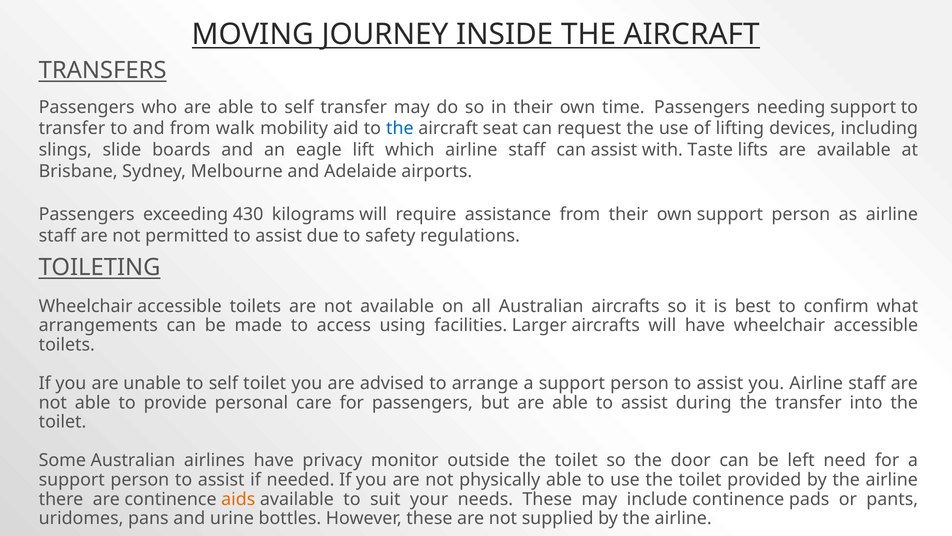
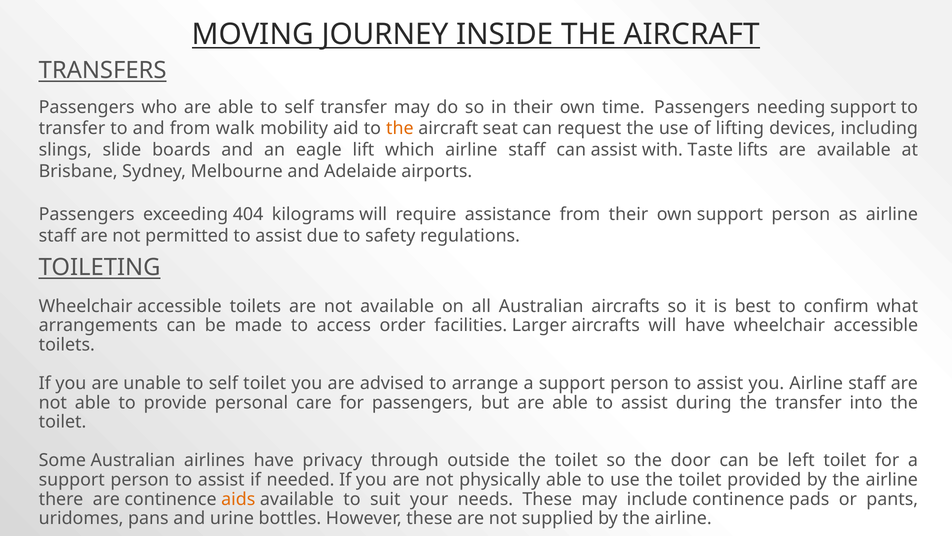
the at (400, 128) colour: blue -> orange
430: 430 -> 404
using: using -> order
monitor: monitor -> through
left need: need -> toilet
